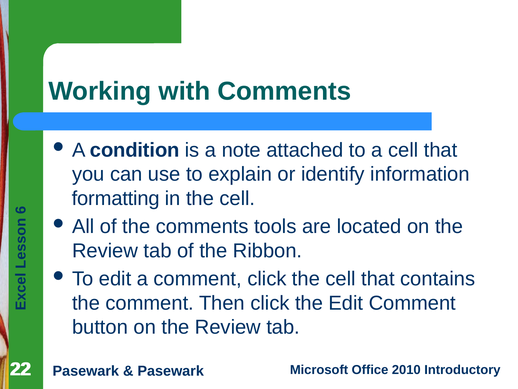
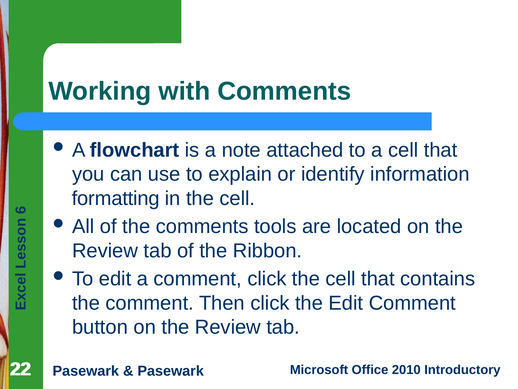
condition: condition -> flowchart
